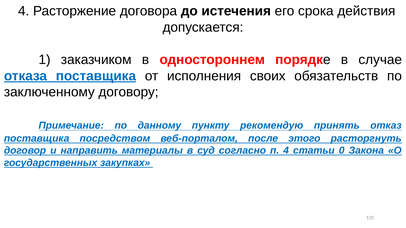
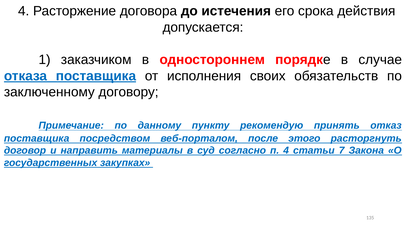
0: 0 -> 7
